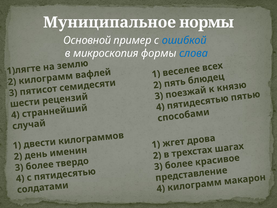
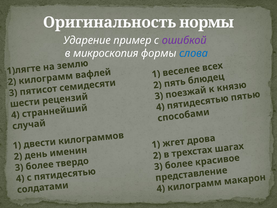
Муниципальное: Муниципальное -> Оригинальность
Основной: Основной -> Ударение
ошибкой colour: blue -> purple
